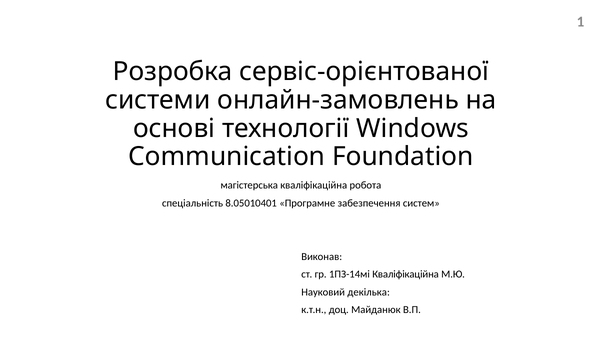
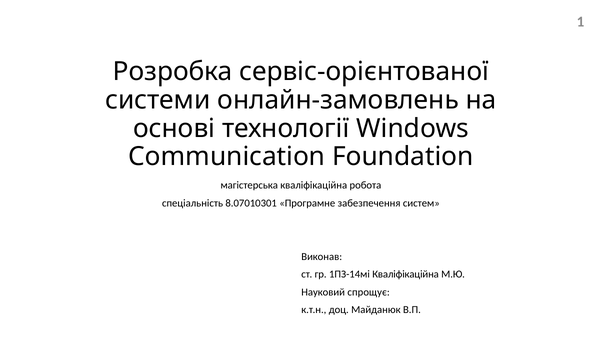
8.05010401: 8.05010401 -> 8.07010301
декілька: декілька -> спрощує
